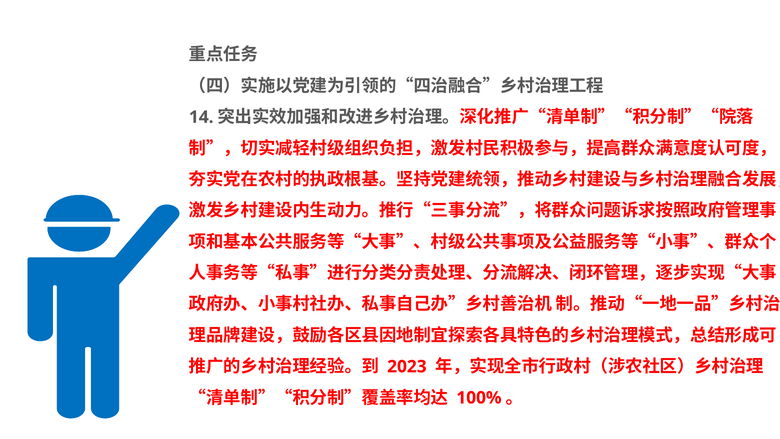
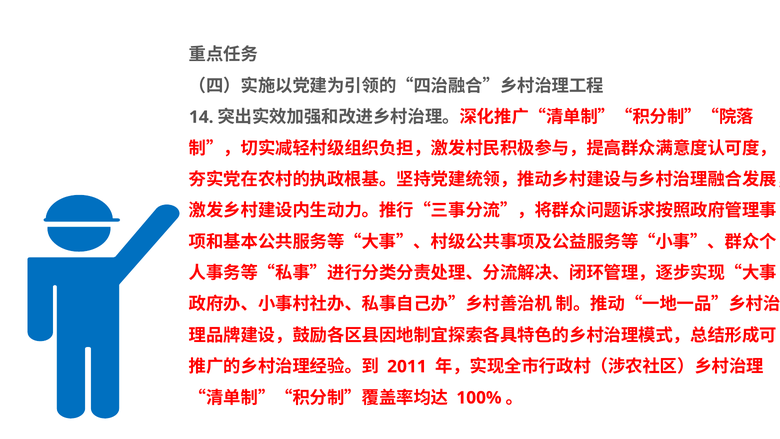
2023: 2023 -> 2011
